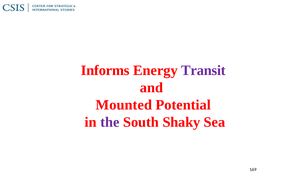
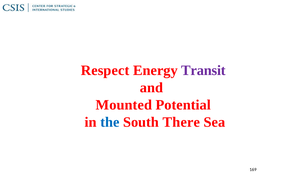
Informs: Informs -> Respect
the colour: purple -> blue
Shaky: Shaky -> There
